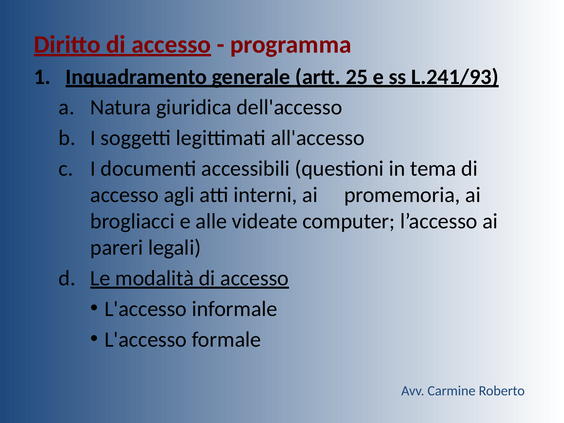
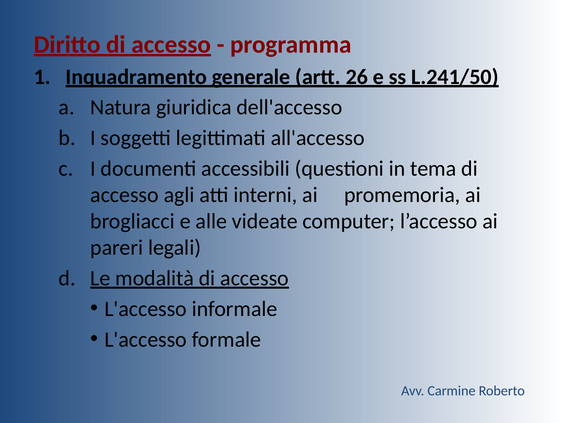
25: 25 -> 26
L.241/93: L.241/93 -> L.241/50
